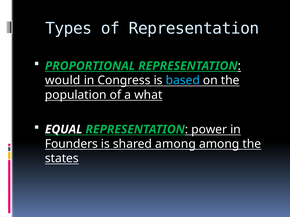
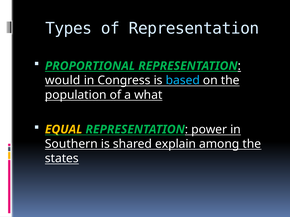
EQUAL colour: white -> yellow
Founders: Founders -> Southern
shared among: among -> explain
